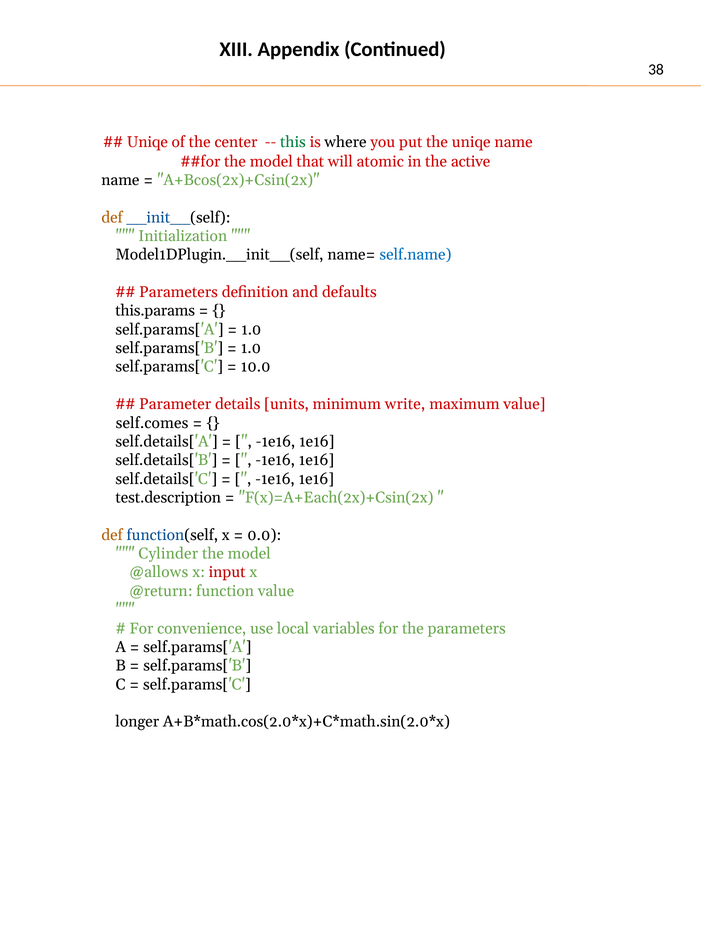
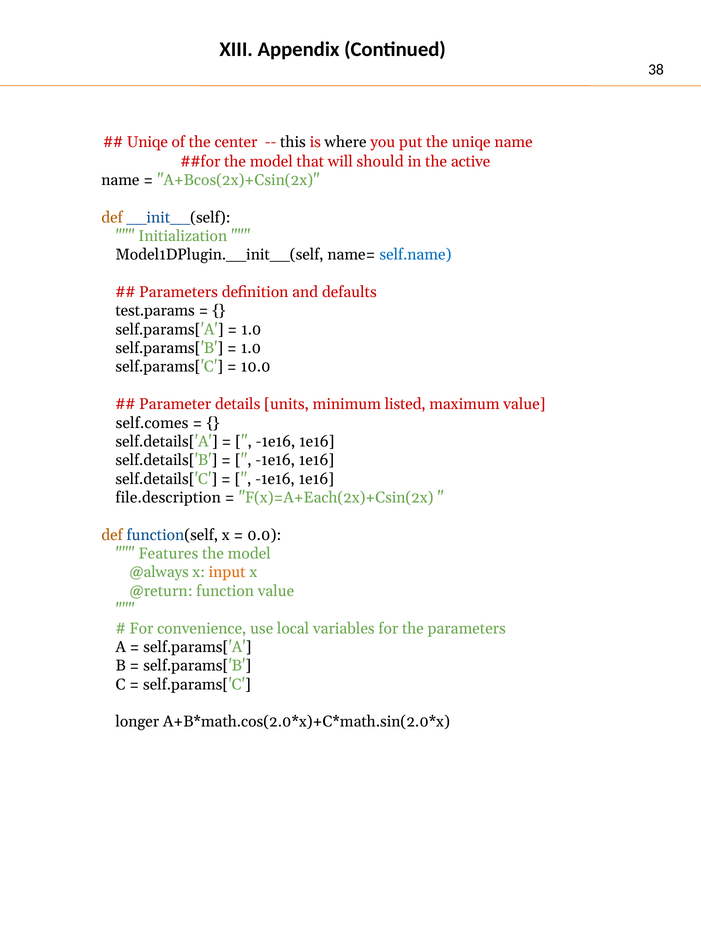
this colour: green -> black
atomic: atomic -> should
this.params: this.params -> test.params
write: write -> listed
test.description: test.description -> file.description
Cylinder: Cylinder -> Features
@allows: @allows -> @always
input colour: red -> orange
